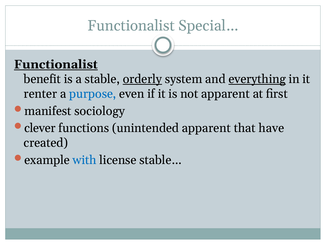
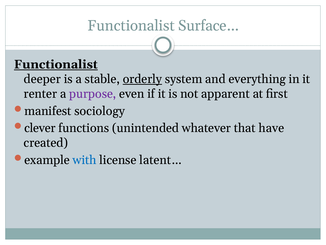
Special…: Special… -> Surface…
benefit: benefit -> deeper
everything underline: present -> none
purpose colour: blue -> purple
unintended apparent: apparent -> whatever
stable…: stable… -> latent…
